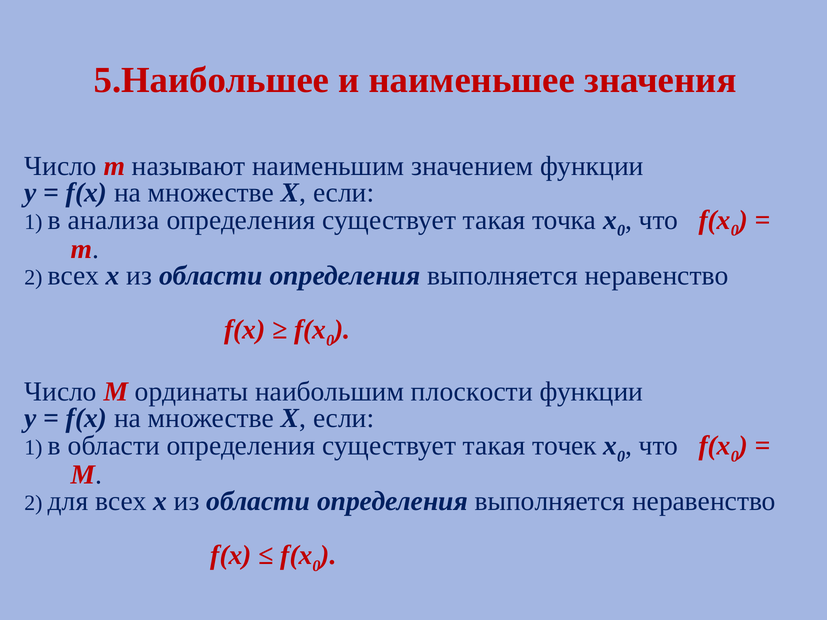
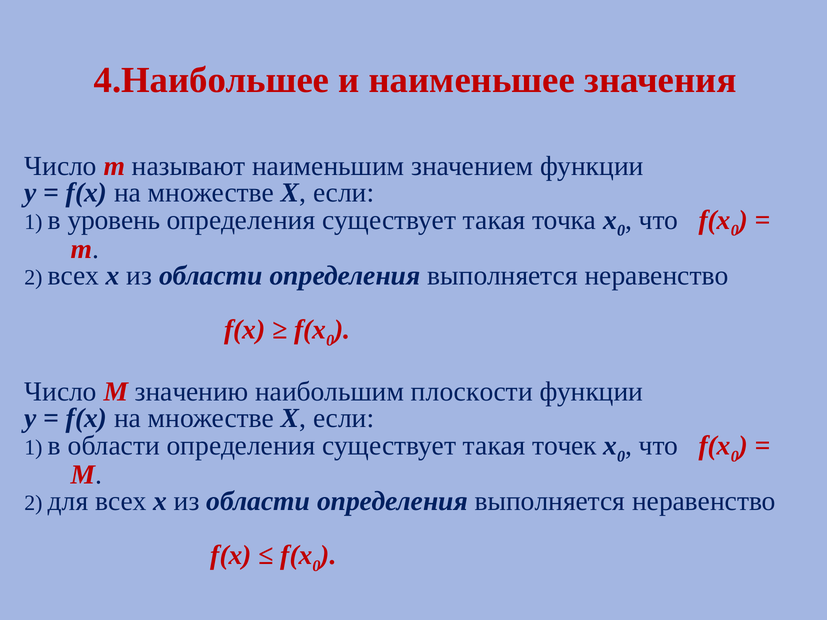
5.Наибольшее: 5.Наибольшее -> 4.Наибольшее
анализа: анализа -> уровень
ординаты: ординаты -> значению
